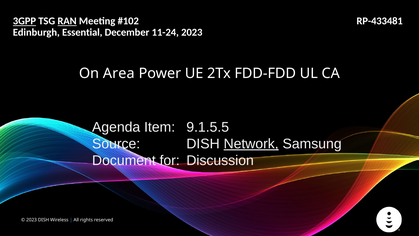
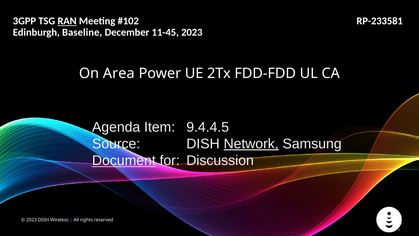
3GPP underline: present -> none
RP-433481: RP-433481 -> RP-233581
Essential: Essential -> Baseline
11-24: 11-24 -> 11-45
9.1.5.5: 9.1.5.5 -> 9.4.4.5
Document underline: none -> present
